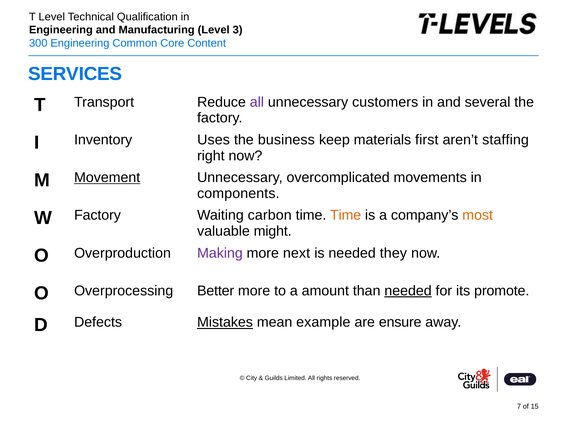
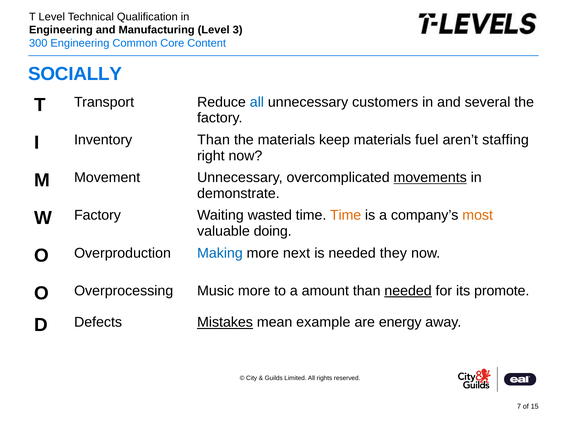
SERVICES: SERVICES -> SOCIALLY
all at (257, 102) colour: purple -> blue
Inventory Uses: Uses -> Than
the business: business -> materials
first: first -> fuel
Movement underline: present -> none
movements underline: none -> present
components: components -> demonstrate
carbon: carbon -> wasted
might: might -> doing
Making colour: purple -> blue
Better: Better -> Music
ensure: ensure -> energy
